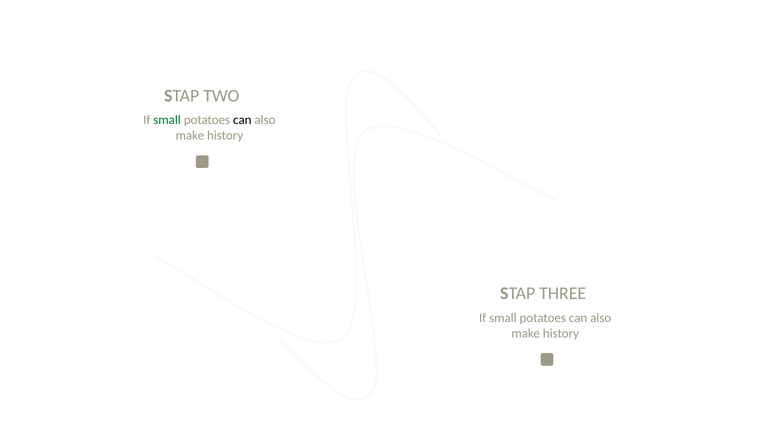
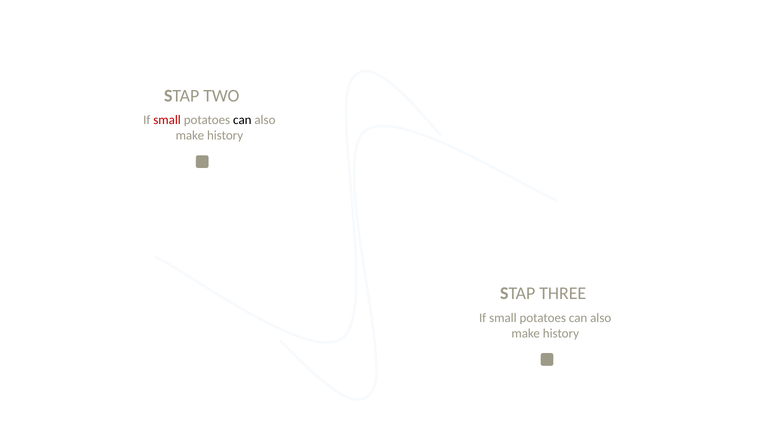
small at (167, 120) colour: green -> red
